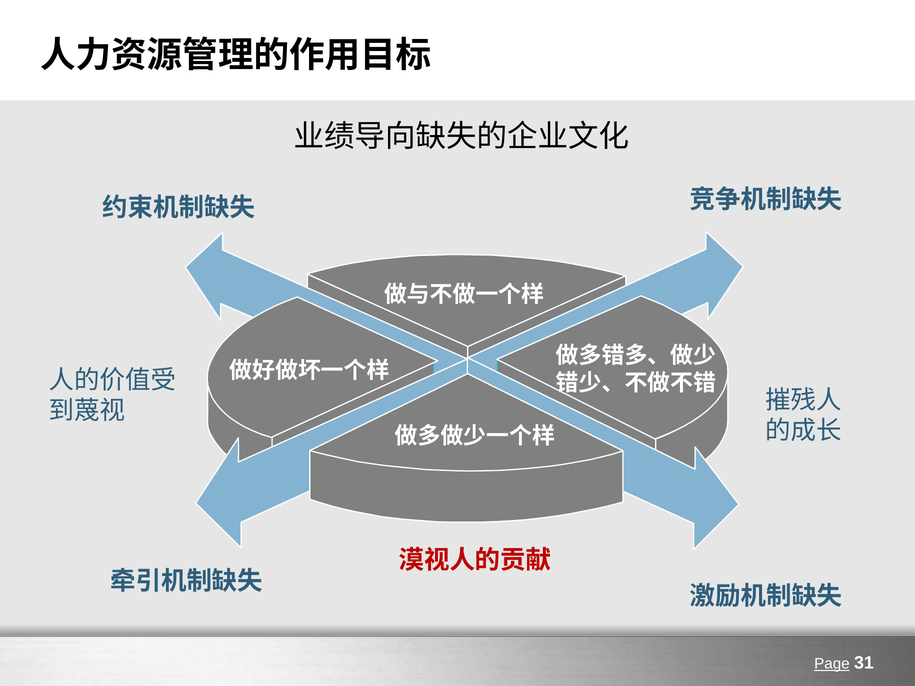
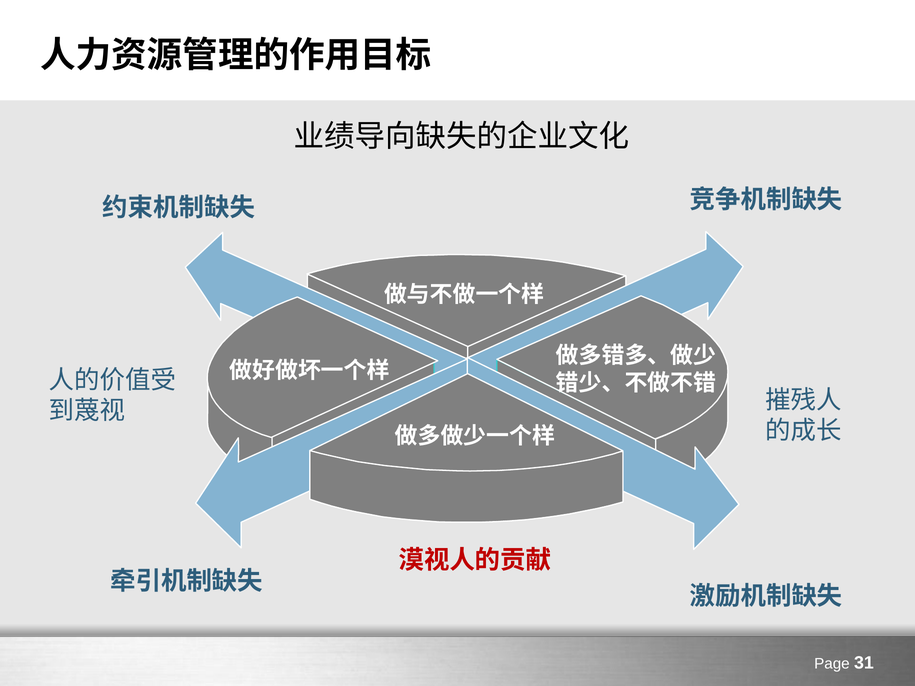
Page underline: present -> none
